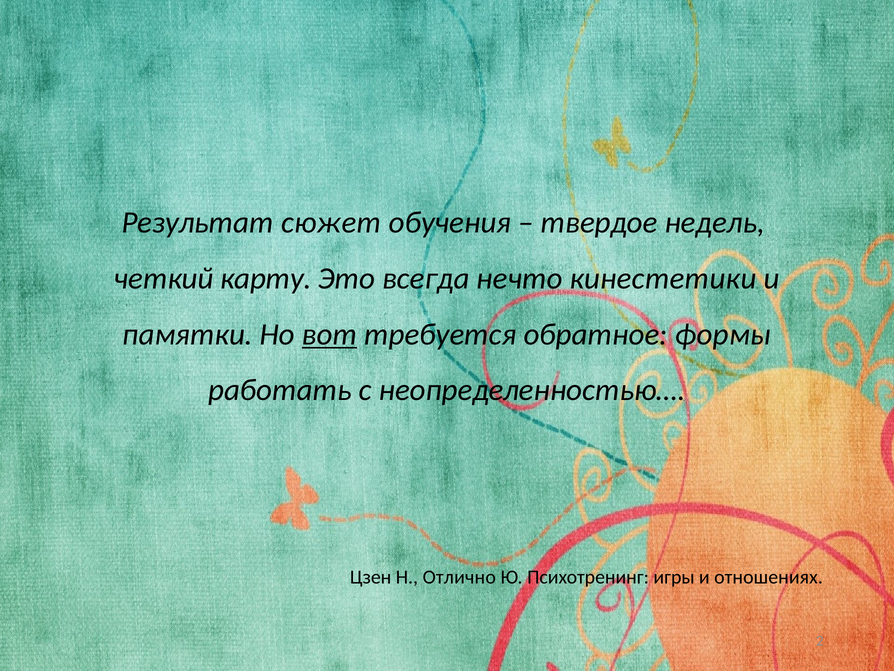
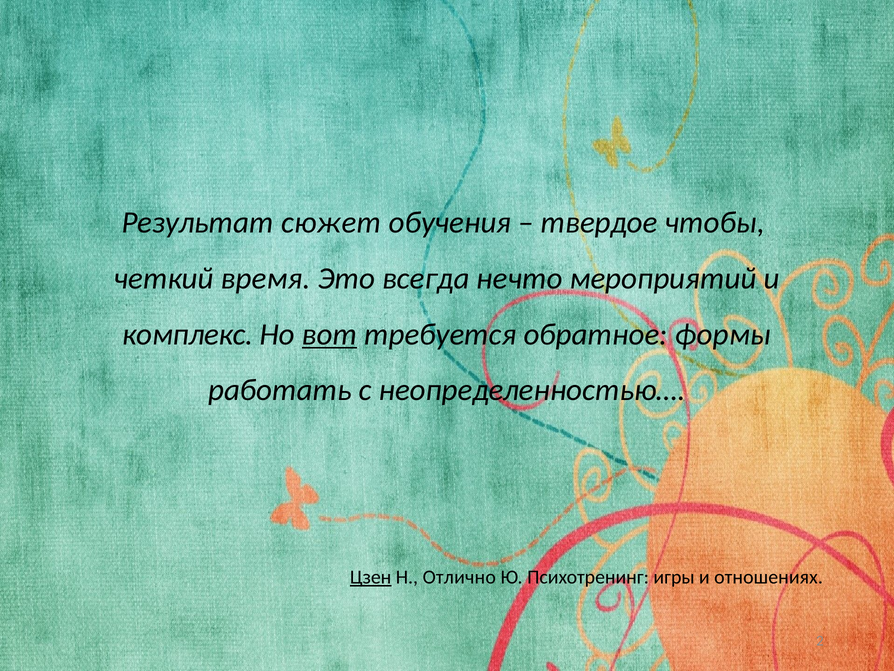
недель: недель -> чтобы
карту: карту -> время
кинестетики: кинестетики -> мероприятий
памятки: памятки -> комплекс
Цзен underline: none -> present
